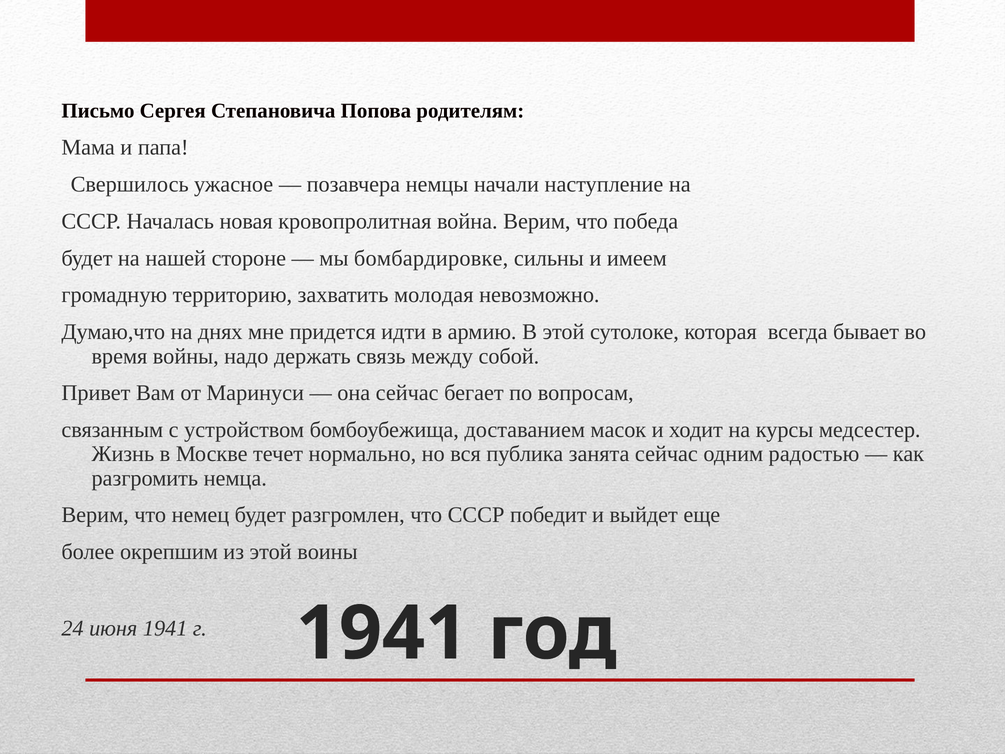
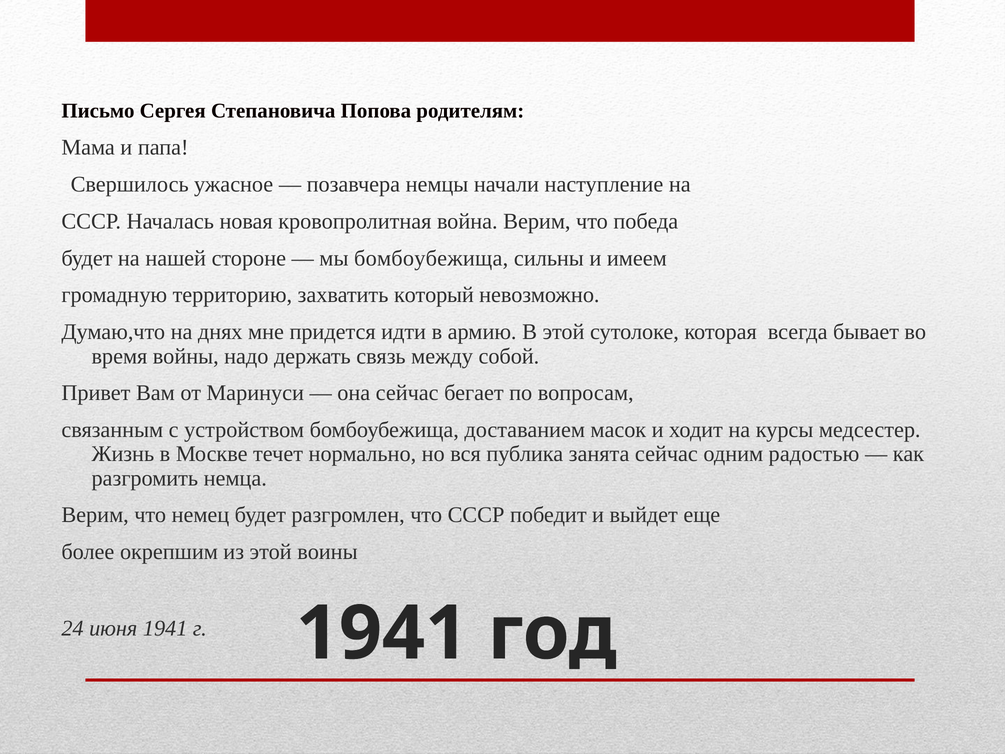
мы бомбардировке: бомбардировке -> бомбоубежища
молодая: молодая -> который
